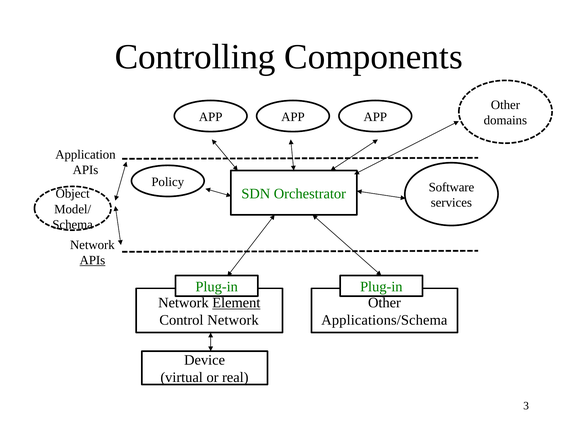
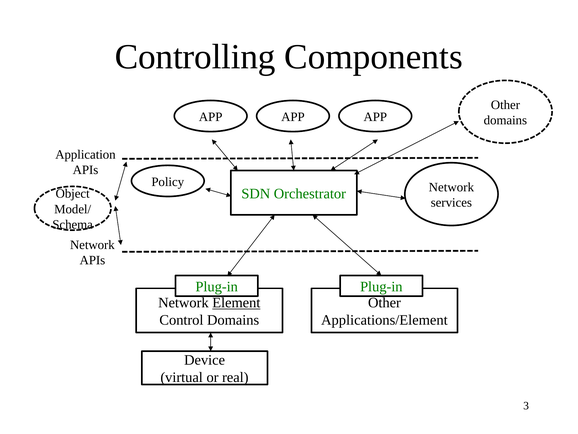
Software at (451, 187): Software -> Network
APIs at (92, 260) underline: present -> none
Control Network: Network -> Domains
Applications/Schema: Applications/Schema -> Applications/Element
